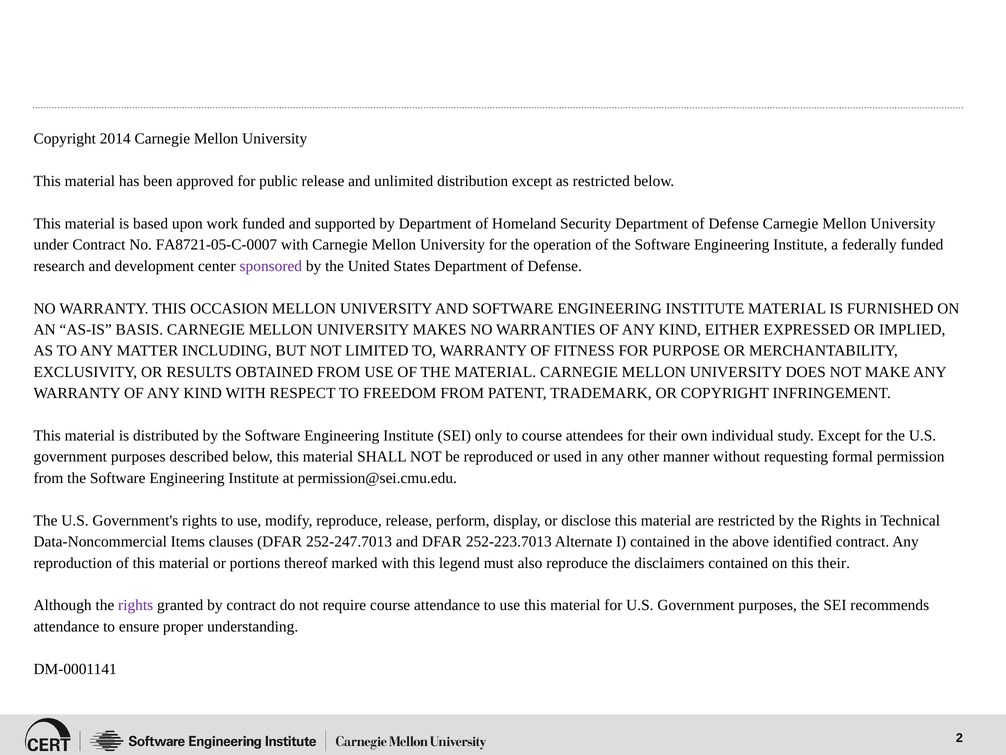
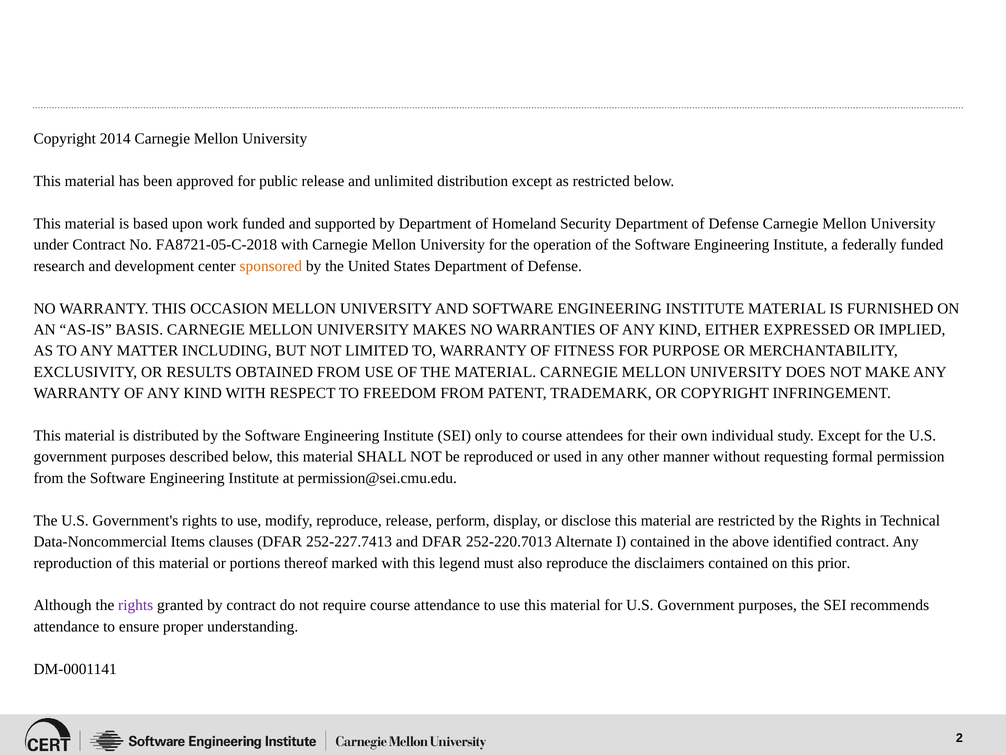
FA8721-05-C-0007: FA8721-05-C-0007 -> FA8721-05-C-2018
sponsored colour: purple -> orange
252-247.7013: 252-247.7013 -> 252-227.7413
252-223.7013: 252-223.7013 -> 252-220.7013
this their: their -> prior
